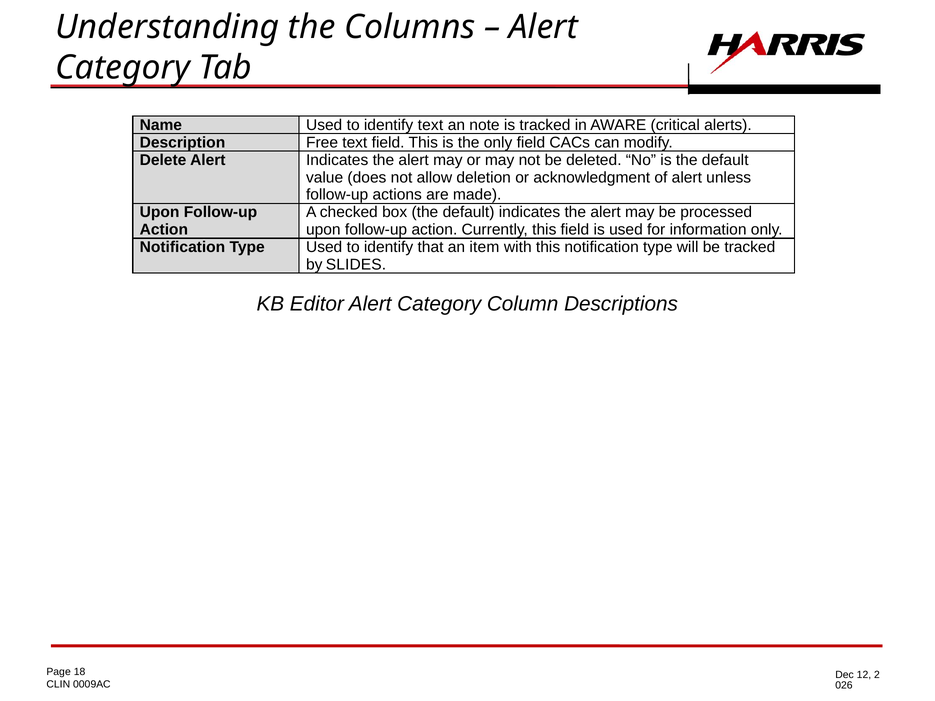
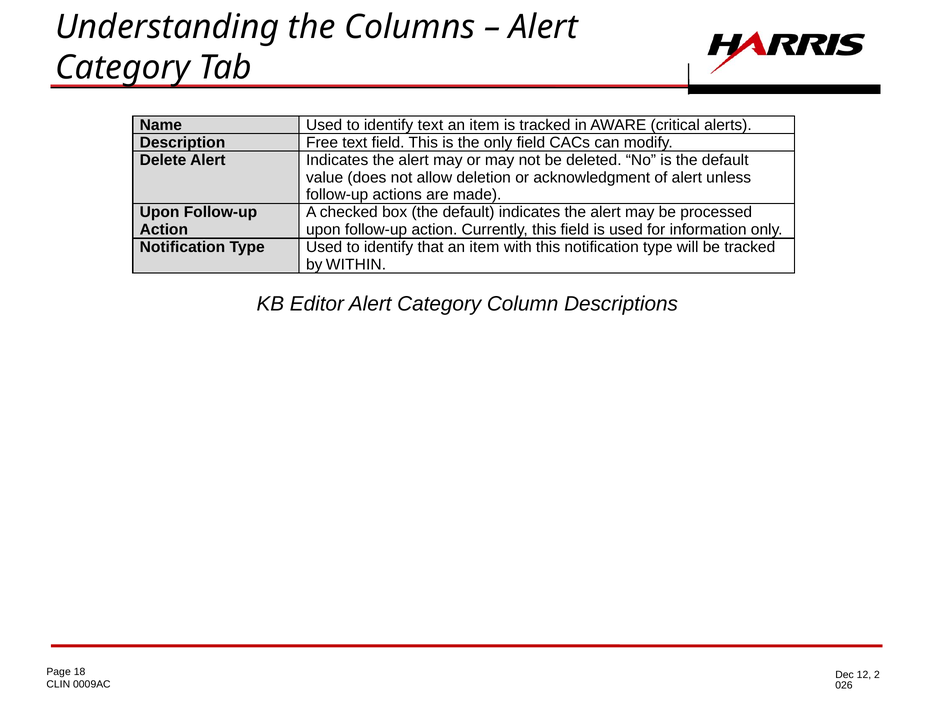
note at (485, 125): note -> item
SLIDES: SLIDES -> WITHIN
